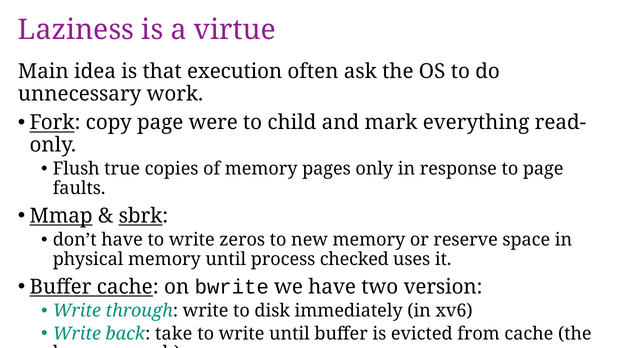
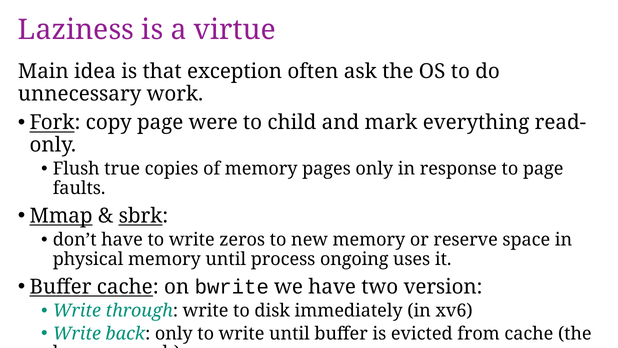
execution: execution -> exception
checked: checked -> ongoing
back take: take -> only
